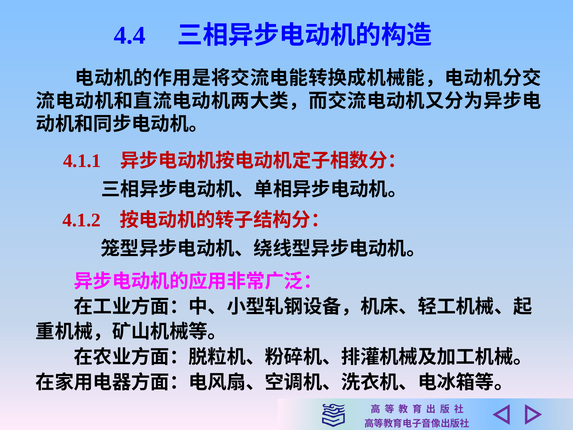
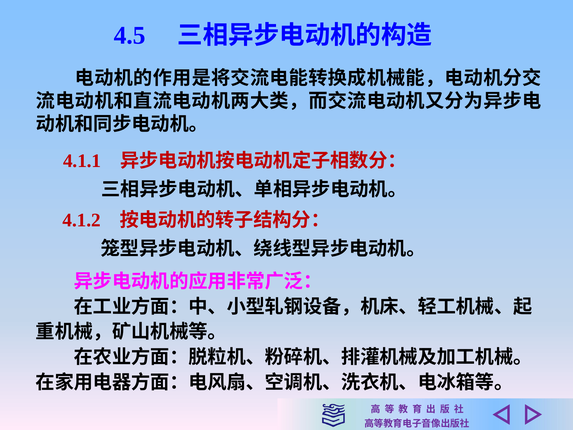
4.4: 4.4 -> 4.5
